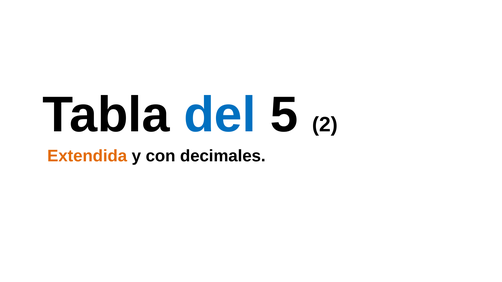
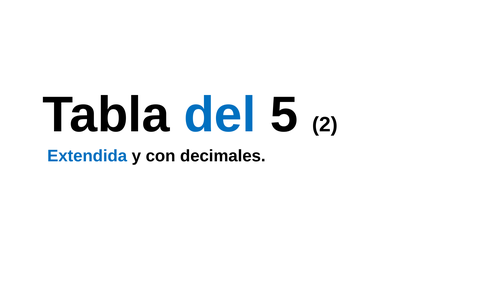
Extendida colour: orange -> blue
